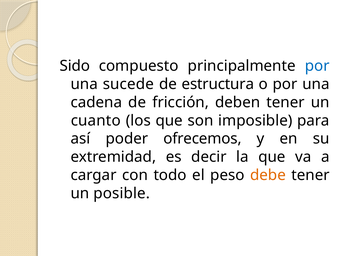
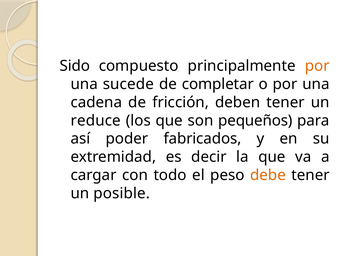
por at (317, 66) colour: blue -> orange
estructura: estructura -> completar
cuanto: cuanto -> reduce
imposible: imposible -> pequeños
ofrecemos: ofrecemos -> fabricados
